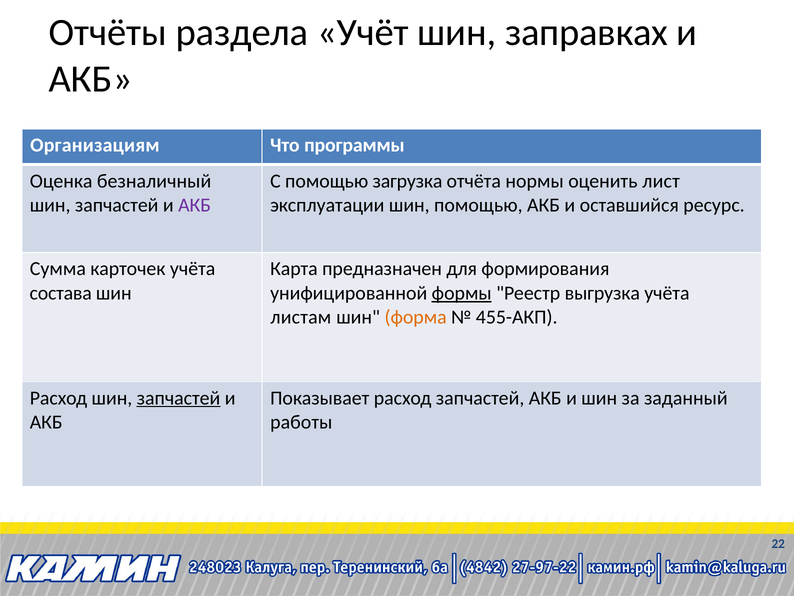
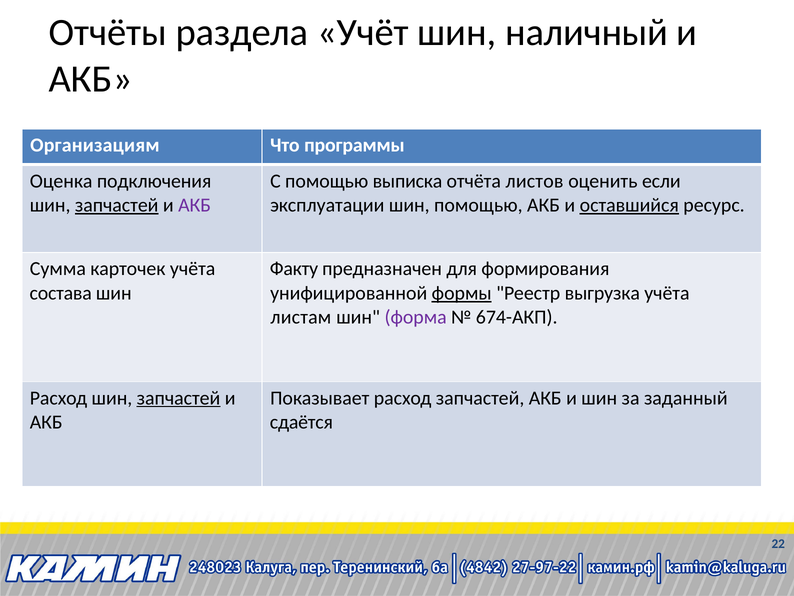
заправках: заправках -> наличный
безналичный: безналичный -> подключения
загрузка: загрузка -> выписка
нормы: нормы -> листов
лист: лист -> если
запчастей at (117, 205) underline: none -> present
оставшийся underline: none -> present
Карта: Карта -> Факту
форма colour: orange -> purple
455-АКП: 455-АКП -> 674-АКП
работы: работы -> сдаётся
